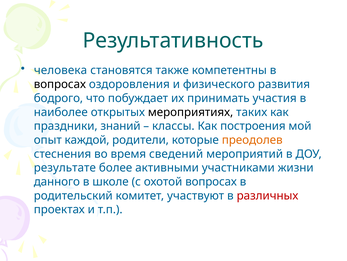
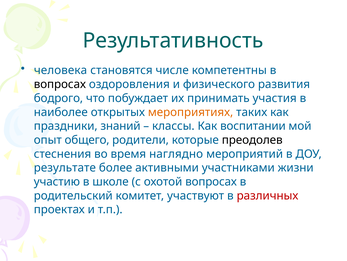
также: также -> числе
мероприятиях colour: black -> orange
построения: построения -> воспитании
каждой: каждой -> общего
преодолев colour: orange -> black
сведений: сведений -> наглядно
данного: данного -> участию
